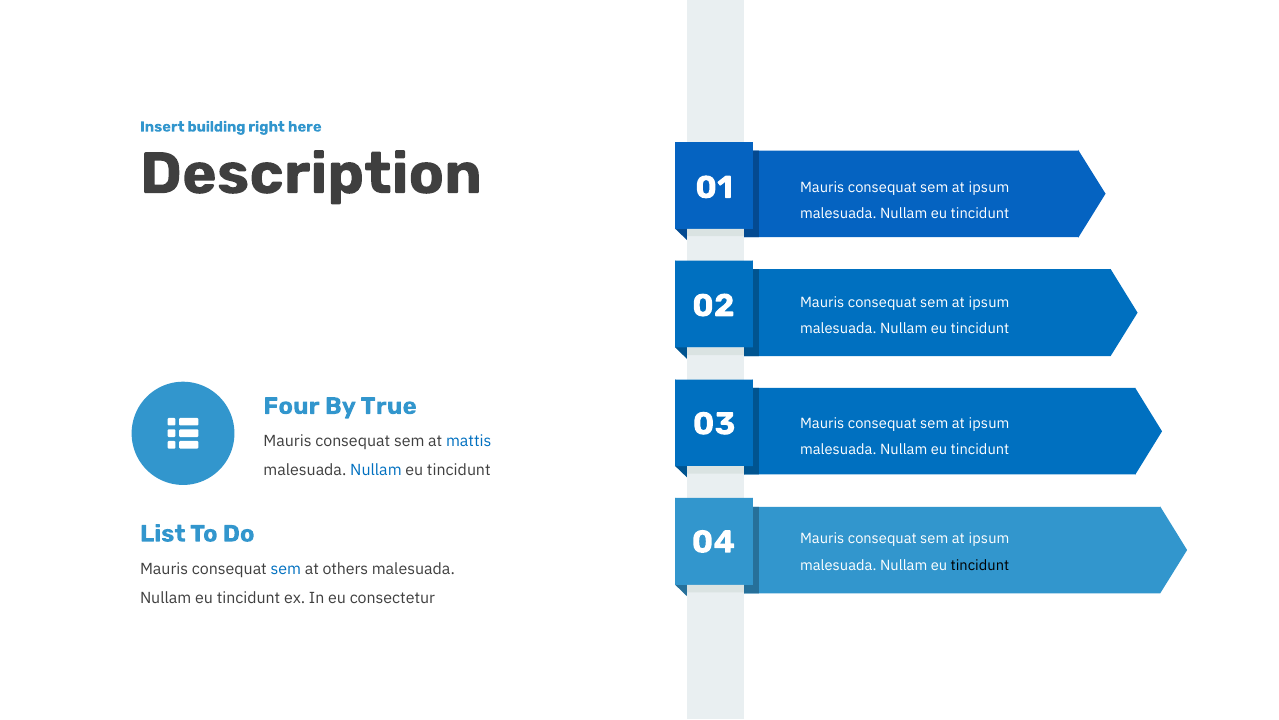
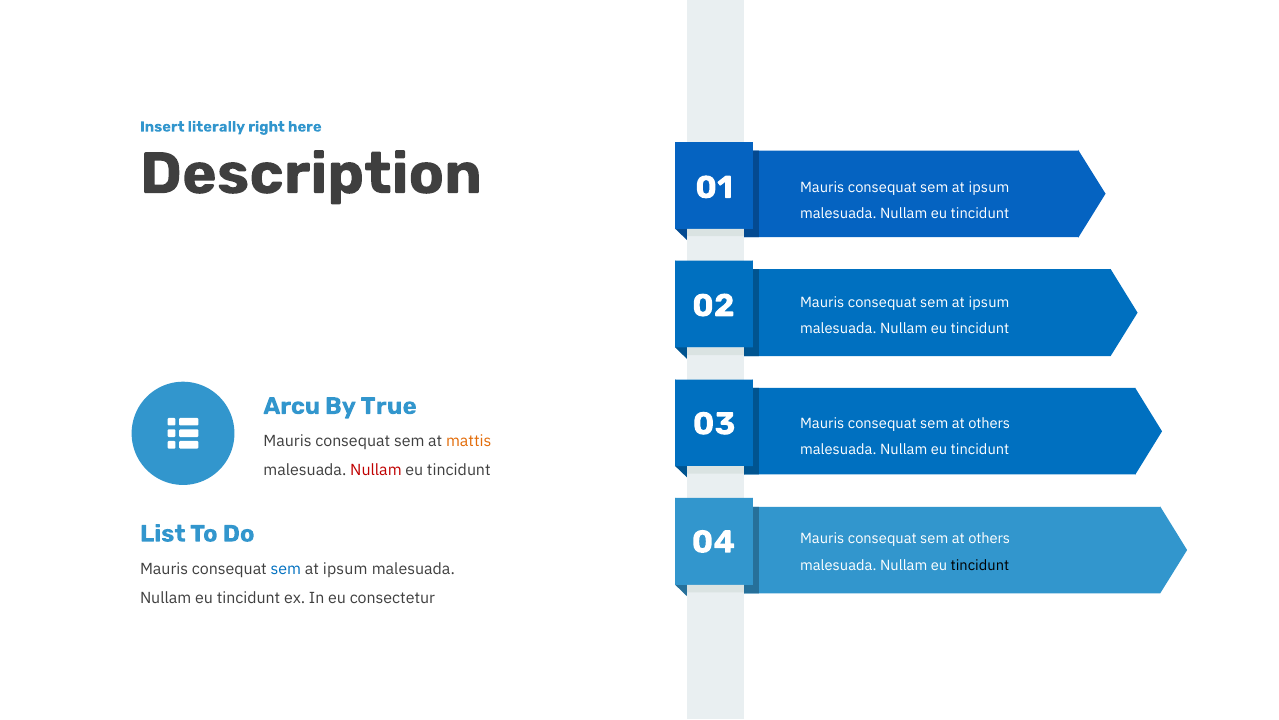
building: building -> literally
Four: Four -> Arcu
ipsum at (989, 423): ipsum -> others
mattis colour: blue -> orange
Nullam at (376, 470) colour: blue -> red
ipsum at (989, 538): ipsum -> others
others at (345, 569): others -> ipsum
